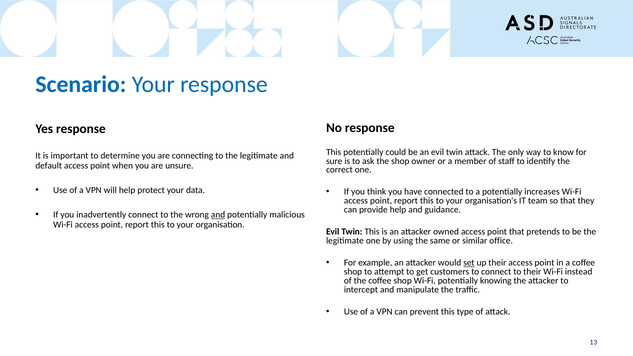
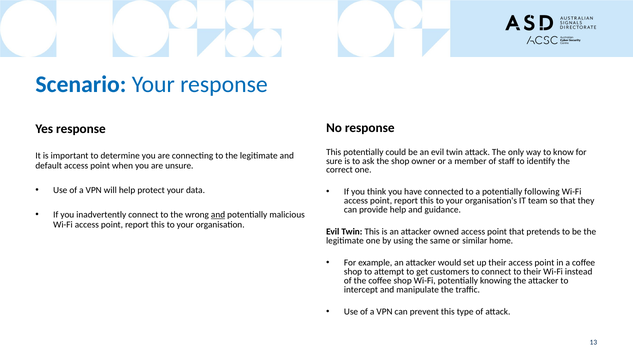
increases: increases -> following
office: office -> home
set underline: present -> none
